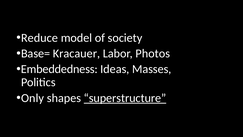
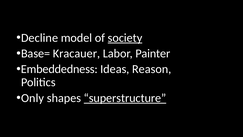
Reduce: Reduce -> Decline
society underline: none -> present
Photos: Photos -> Painter
Masses: Masses -> Reason
